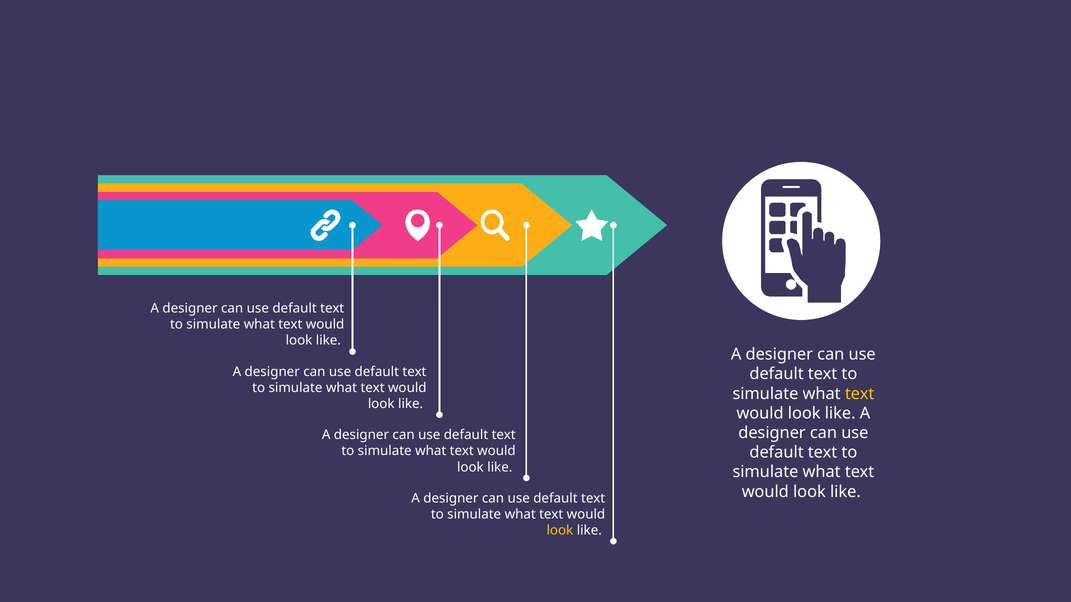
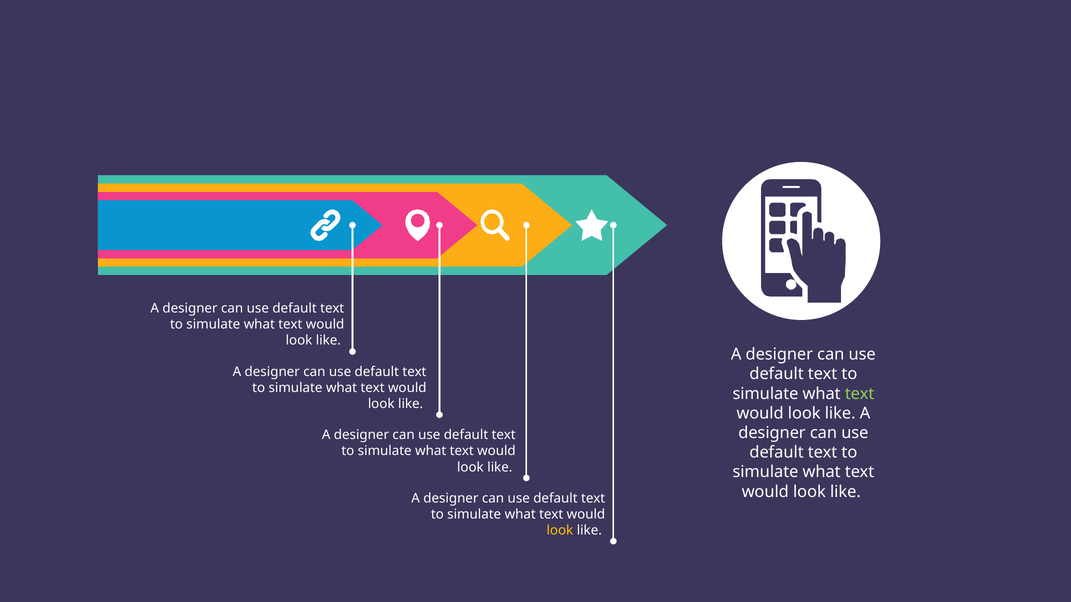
text at (860, 394) colour: yellow -> light green
